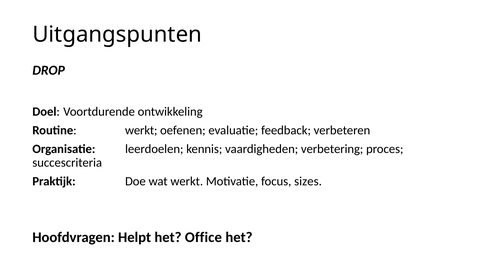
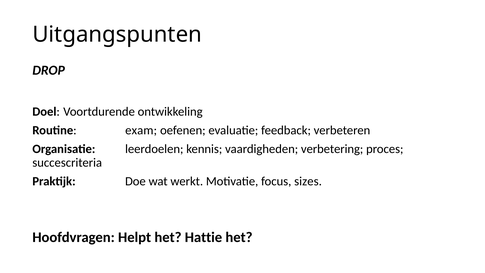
Routine werkt: werkt -> exam
Office: Office -> Hattie
